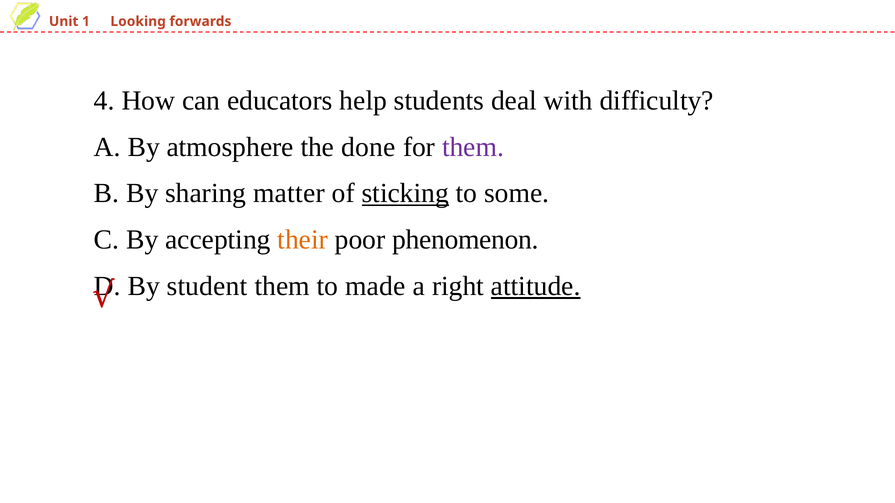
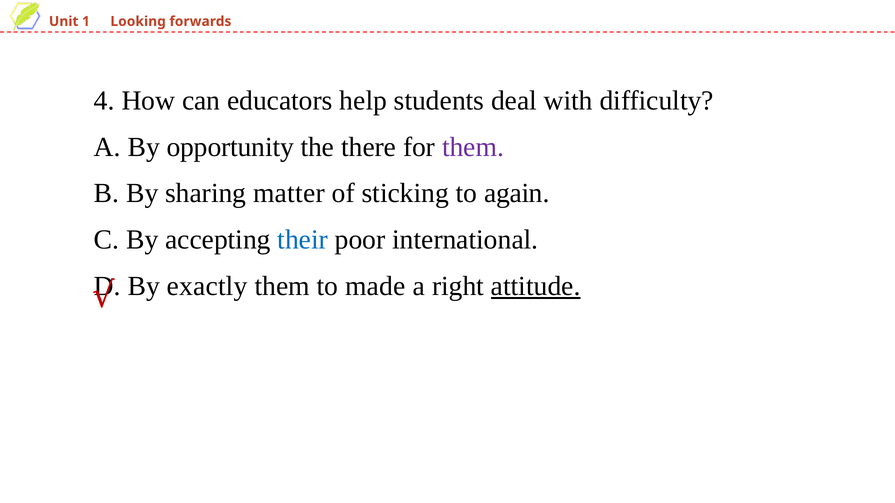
atmosphere: atmosphere -> opportunity
done: done -> there
sticking underline: present -> none
some: some -> again
their colour: orange -> blue
phenomenon: phenomenon -> international
student: student -> exactly
